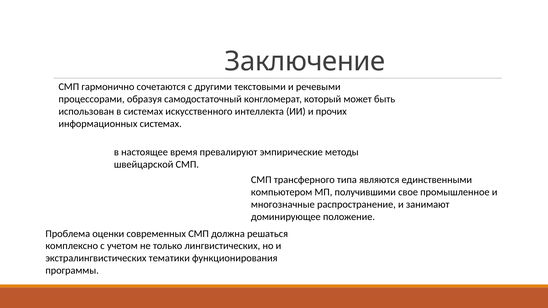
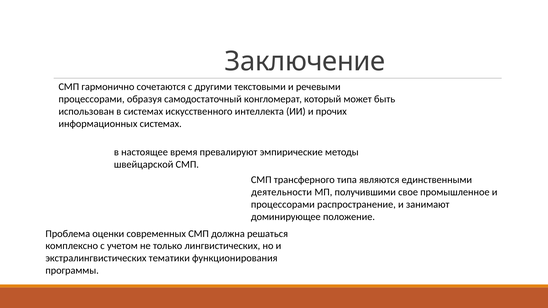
компьютером: компьютером -> деятельности
многозначные at (283, 205): многозначные -> процессорами
